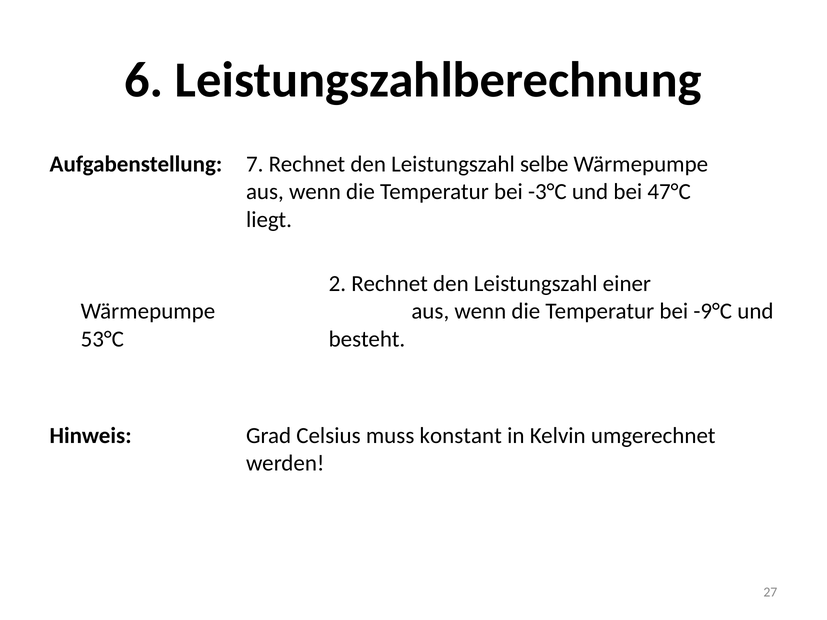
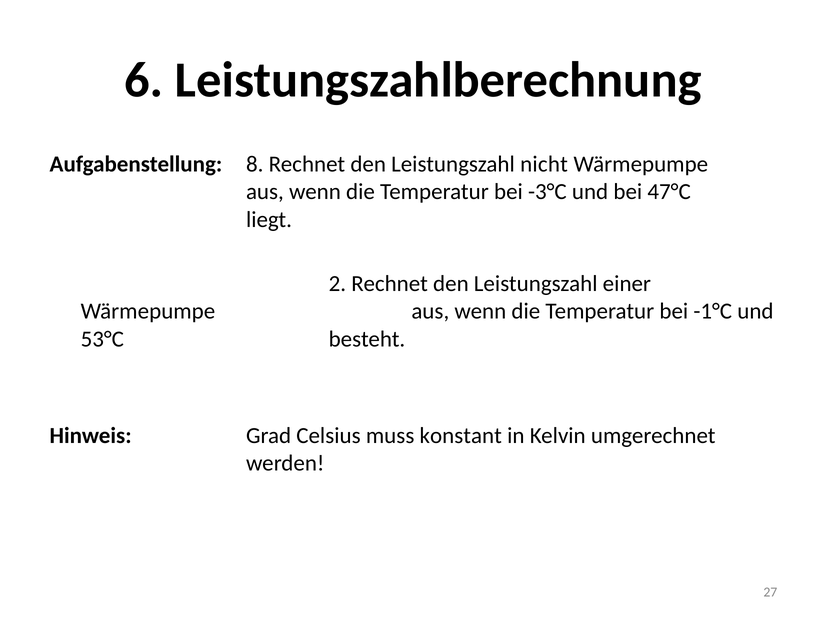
7: 7 -> 8
selbe: selbe -> nicht
-9°C: -9°C -> -1°C
